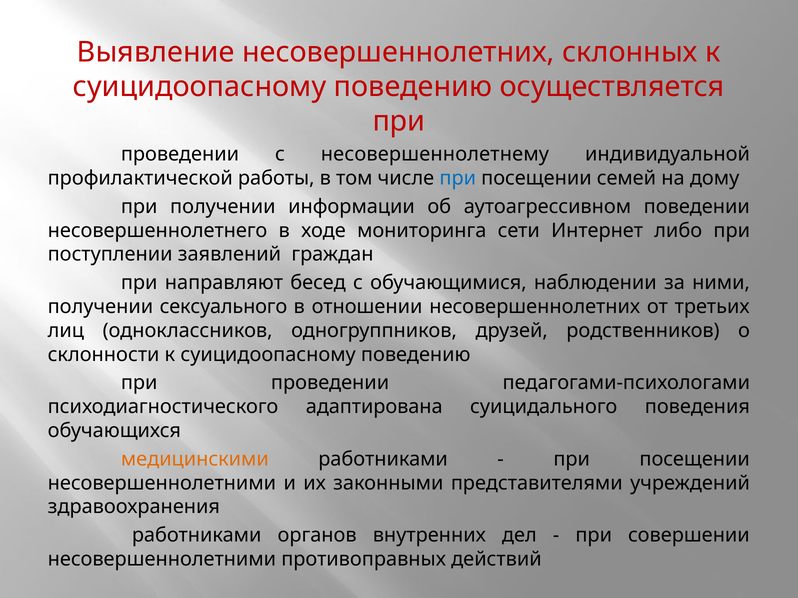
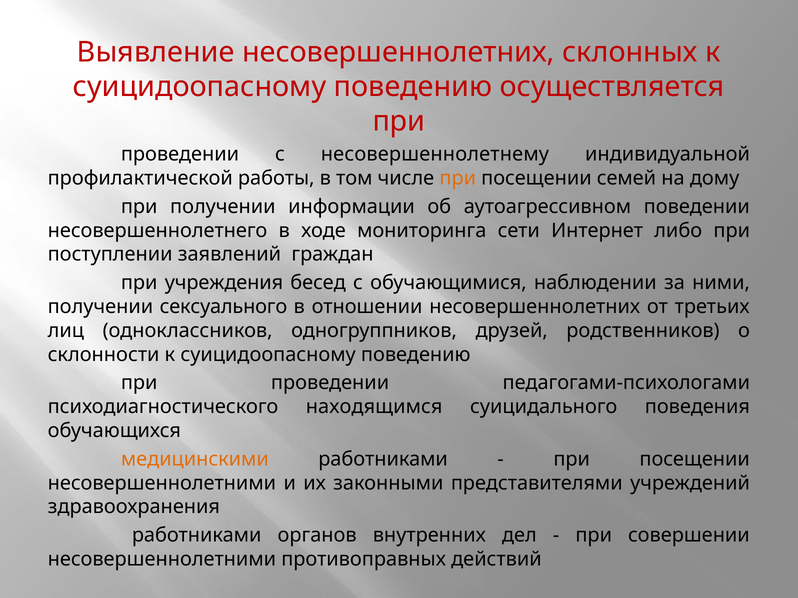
при at (458, 178) colour: blue -> orange
направляют: направляют -> учреждения
адаптирована: адаптирована -> находящимся
